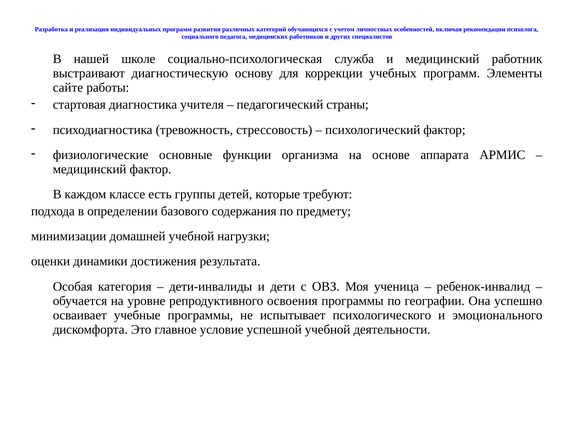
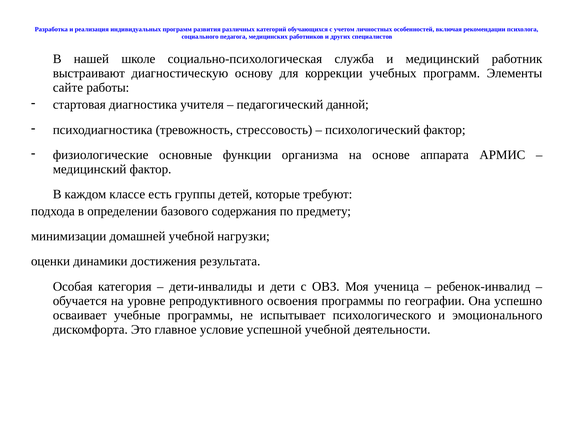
страны: страны -> данной
